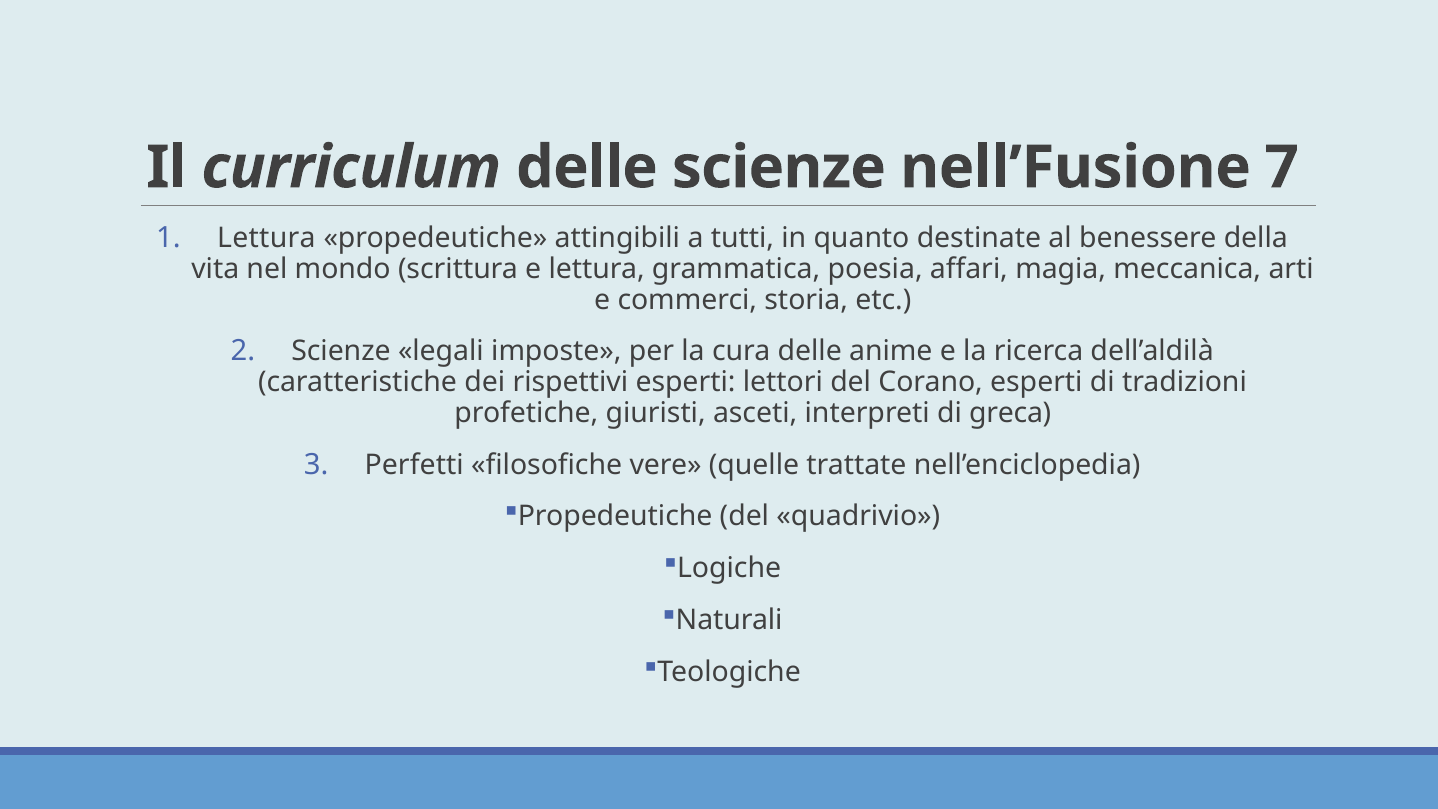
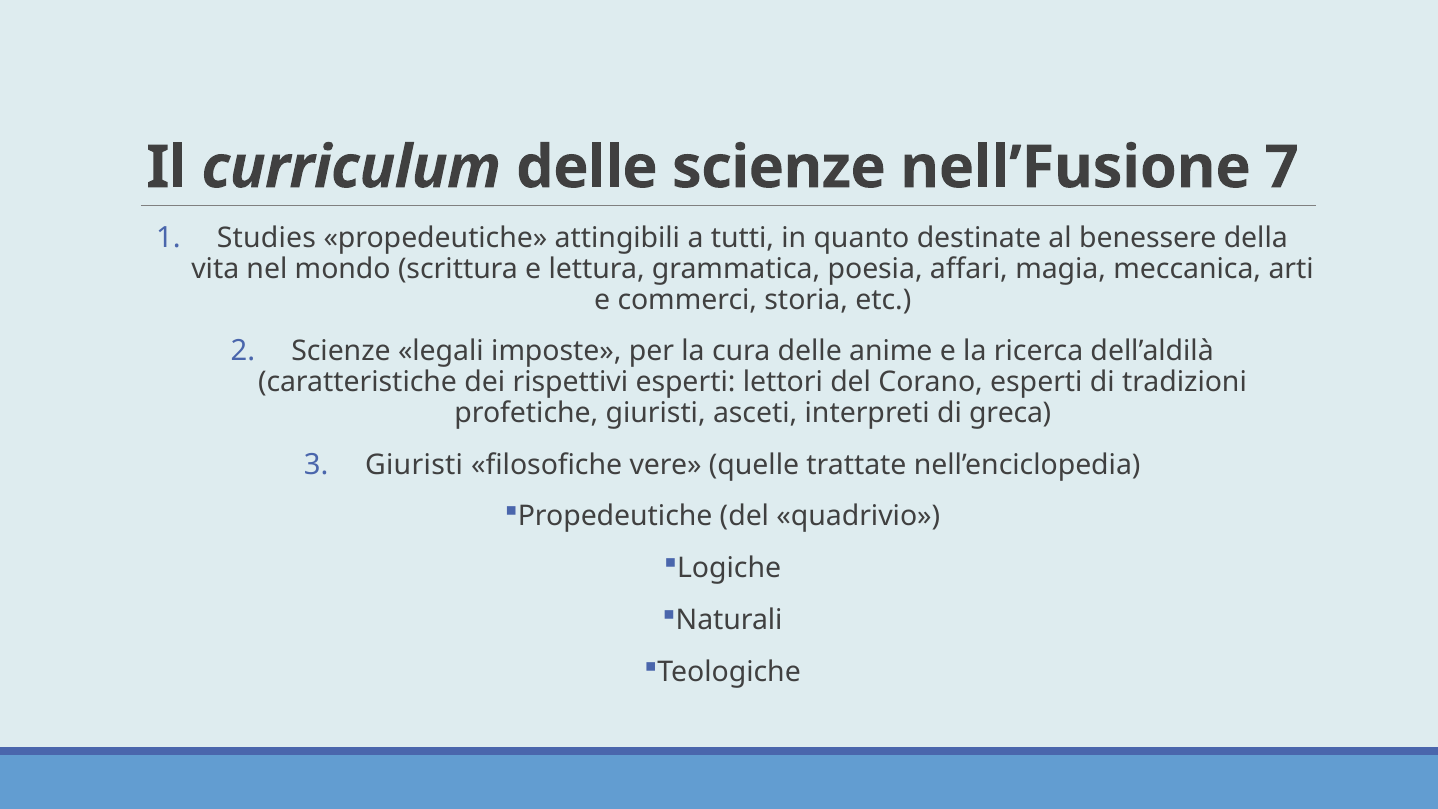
Lettura at (266, 238): Lettura -> Studies
Perfetti at (414, 465): Perfetti -> Giuristi
